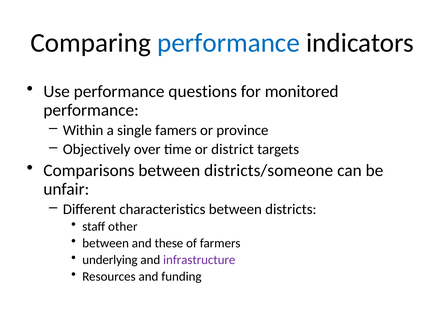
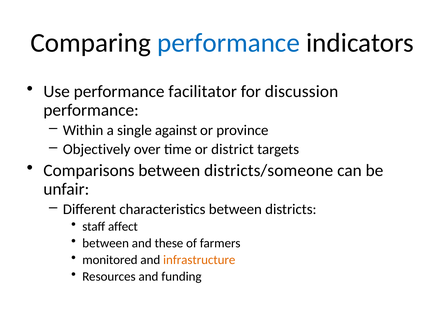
questions: questions -> facilitator
monitored: monitored -> discussion
famers: famers -> against
other: other -> affect
underlying: underlying -> monitored
infrastructure colour: purple -> orange
